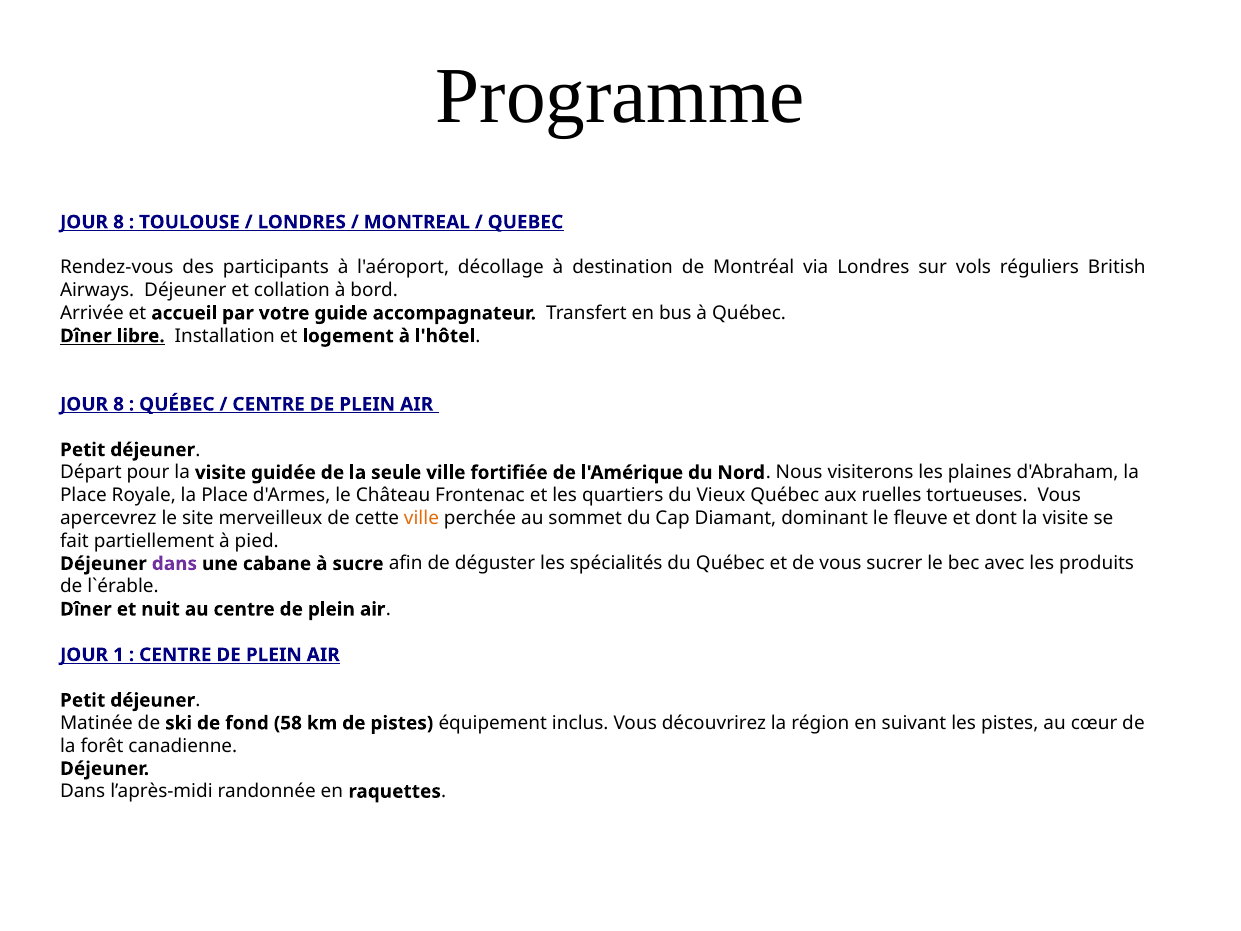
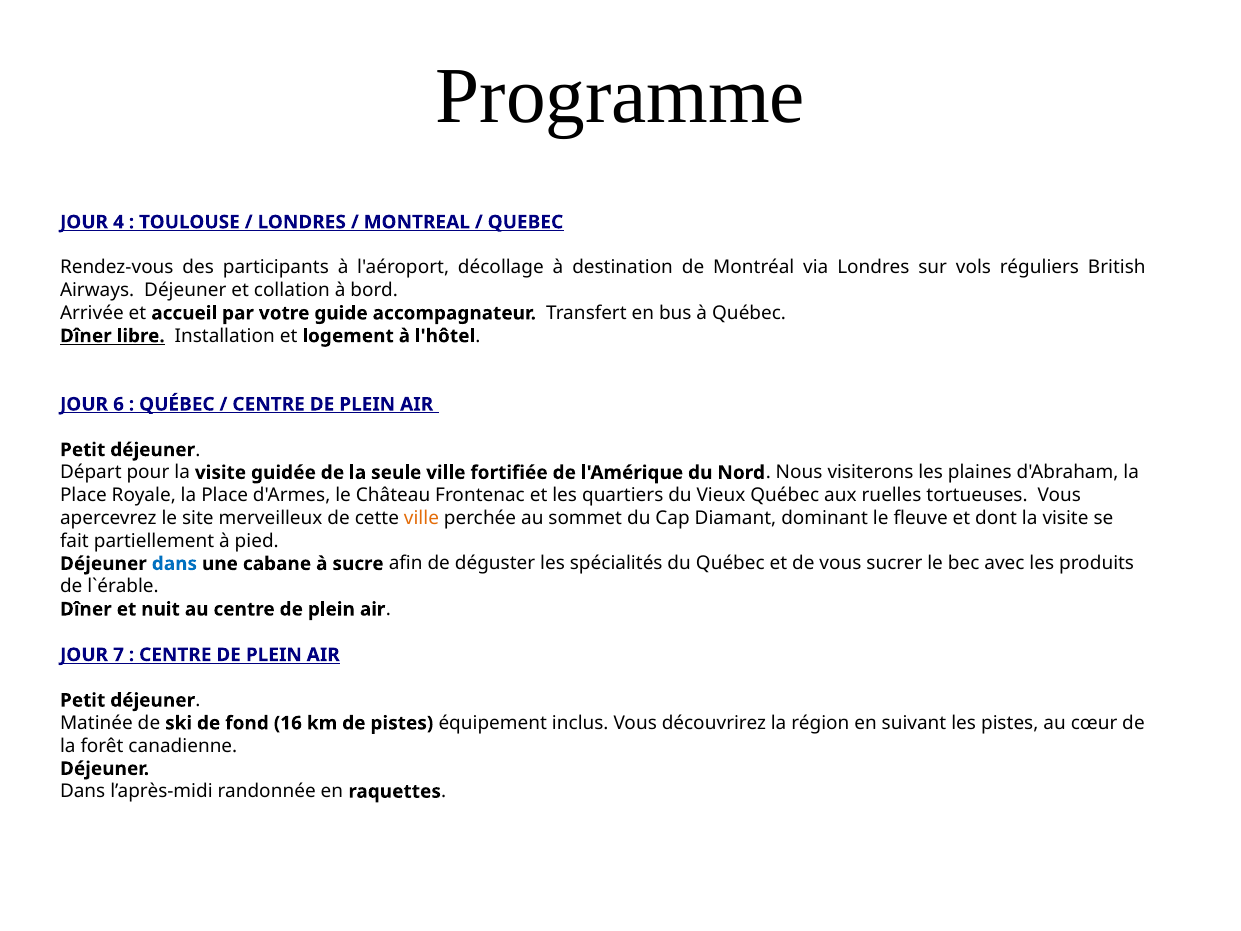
8 at (119, 222): 8 -> 4
8 at (119, 404): 8 -> 6
dans at (174, 564) colour: purple -> blue
1: 1 -> 7
58: 58 -> 16
